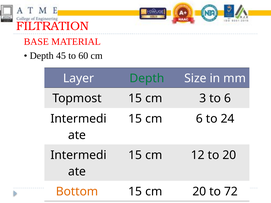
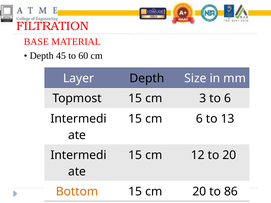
Depth at (147, 78) colour: green -> black
24: 24 -> 13
72: 72 -> 86
